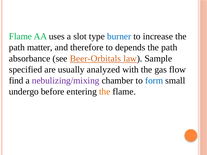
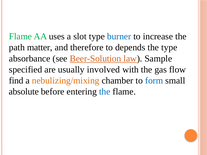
path at (169, 48): path -> type
Beer-Orbitals: Beer-Orbitals -> Beer-Solution
analyzed: analyzed -> involved
nebulizing/mixing colour: purple -> orange
undergo: undergo -> absolute
the at (105, 92) colour: orange -> blue
